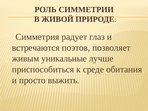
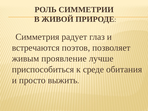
уникальные: уникальные -> проявление
